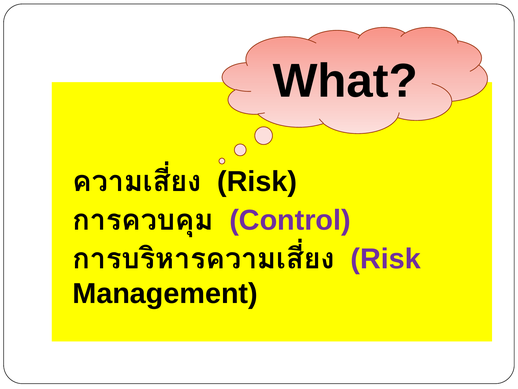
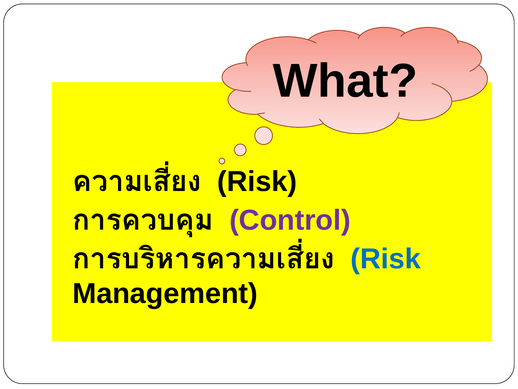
Risk at (386, 259) colour: purple -> blue
